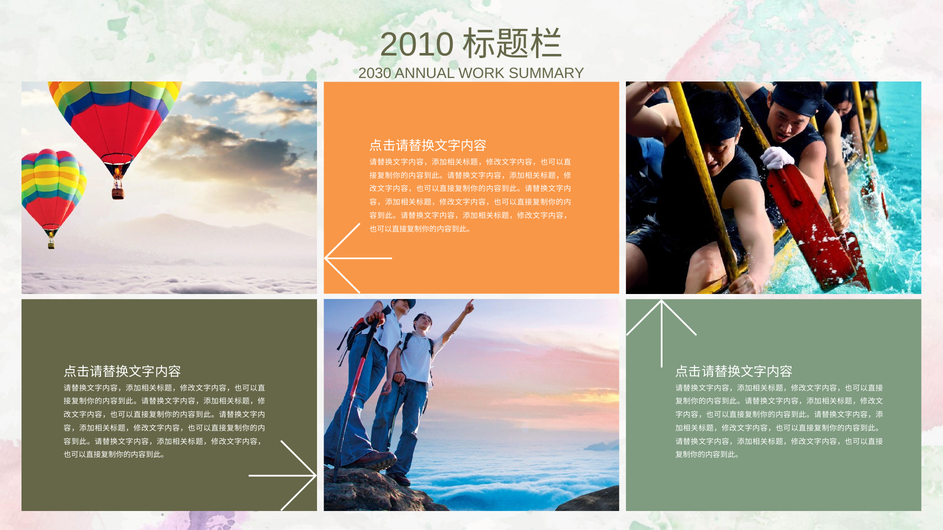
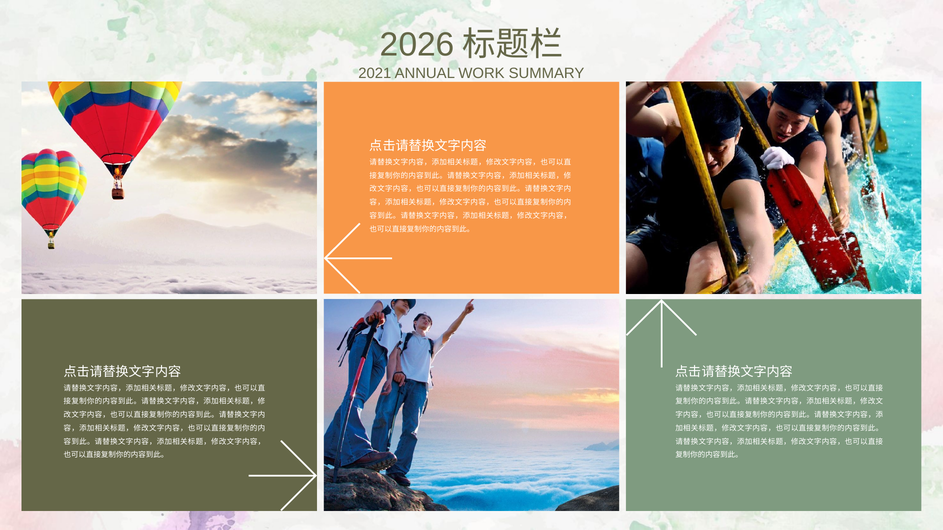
2010: 2010 -> 2026
2030: 2030 -> 2021
